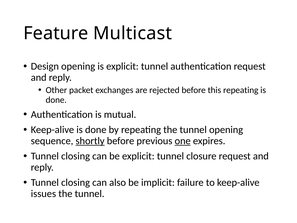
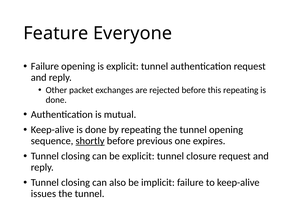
Multicast: Multicast -> Everyone
Design at (45, 66): Design -> Failure
one underline: present -> none
